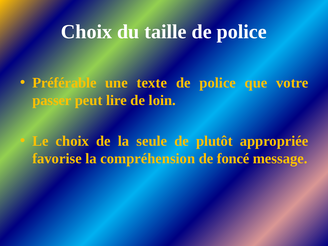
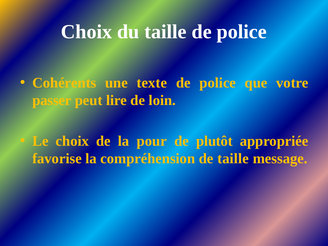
Préférable: Préférable -> Cohérents
seule: seule -> pour
de foncé: foncé -> taille
